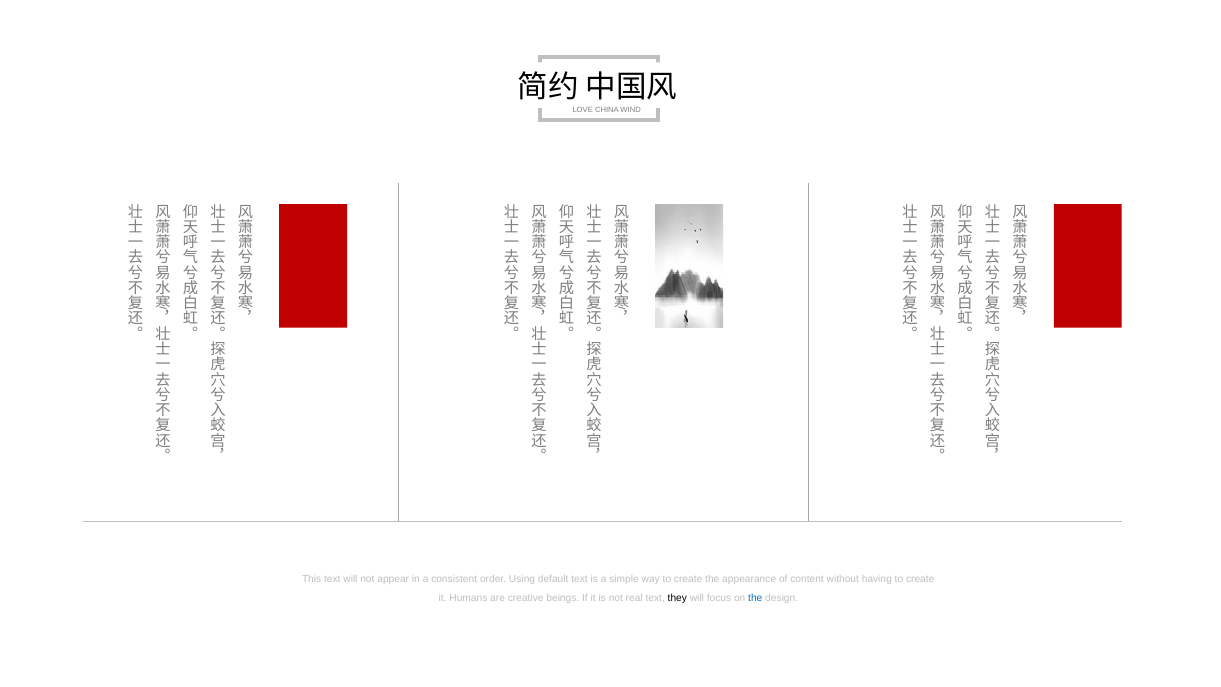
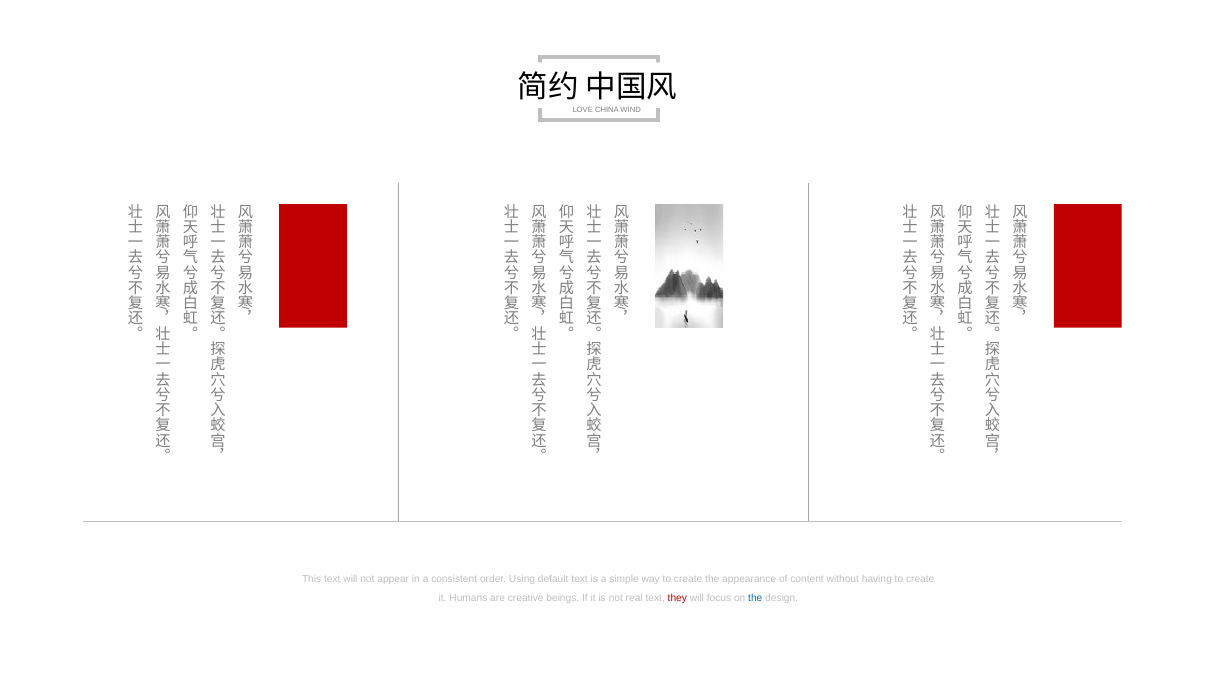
they colour: black -> red
